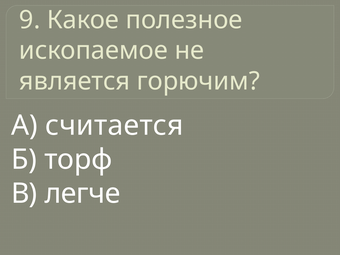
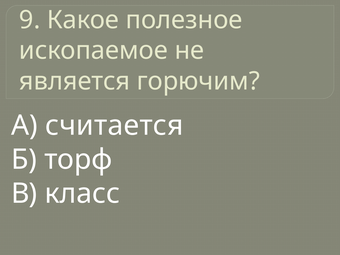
легче: легче -> класс
